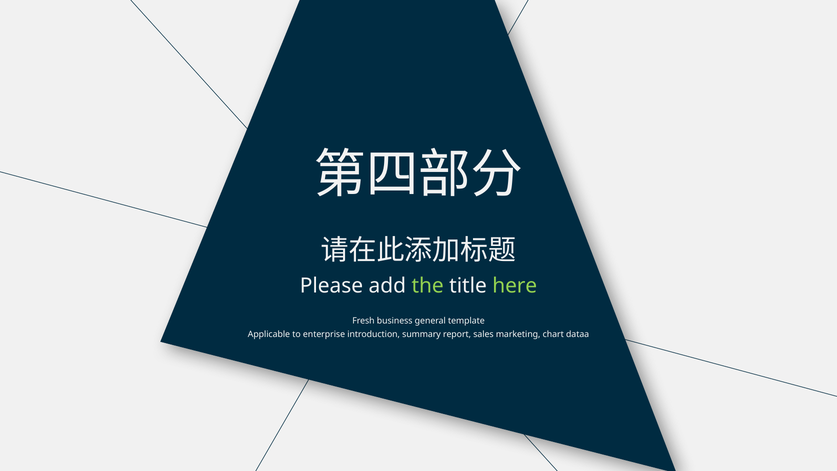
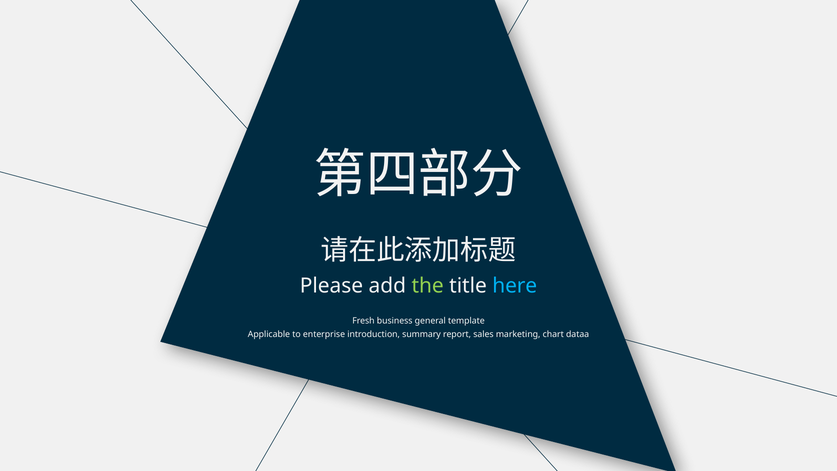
here colour: light green -> light blue
